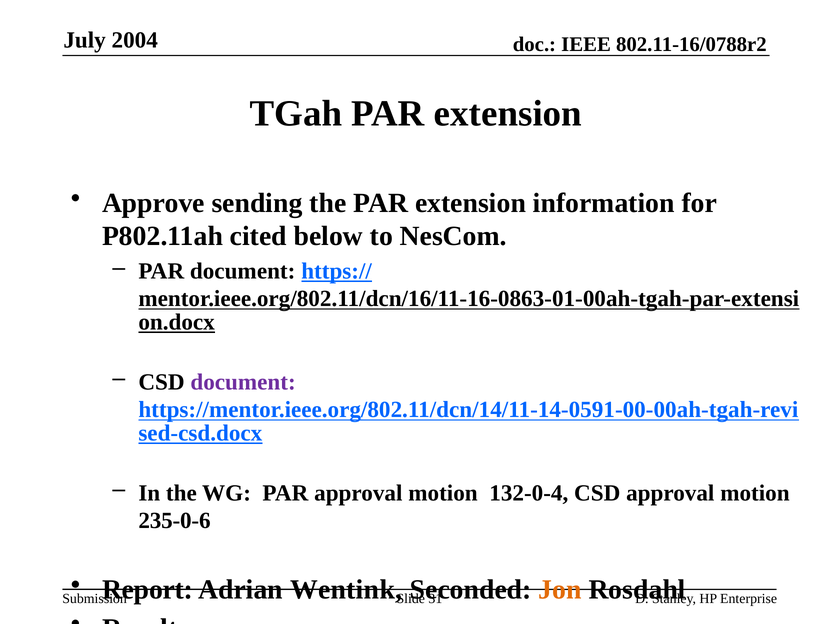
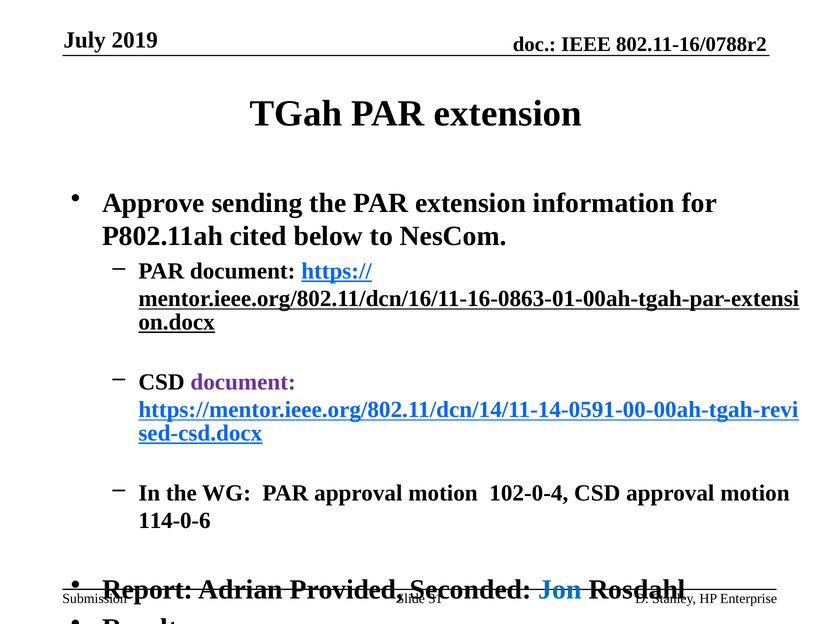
2004: 2004 -> 2019
132-0-4: 132-0-4 -> 102-0-4
235-0-6: 235-0-6 -> 114-0-6
Wentink: Wentink -> Provided
Jon colour: orange -> blue
